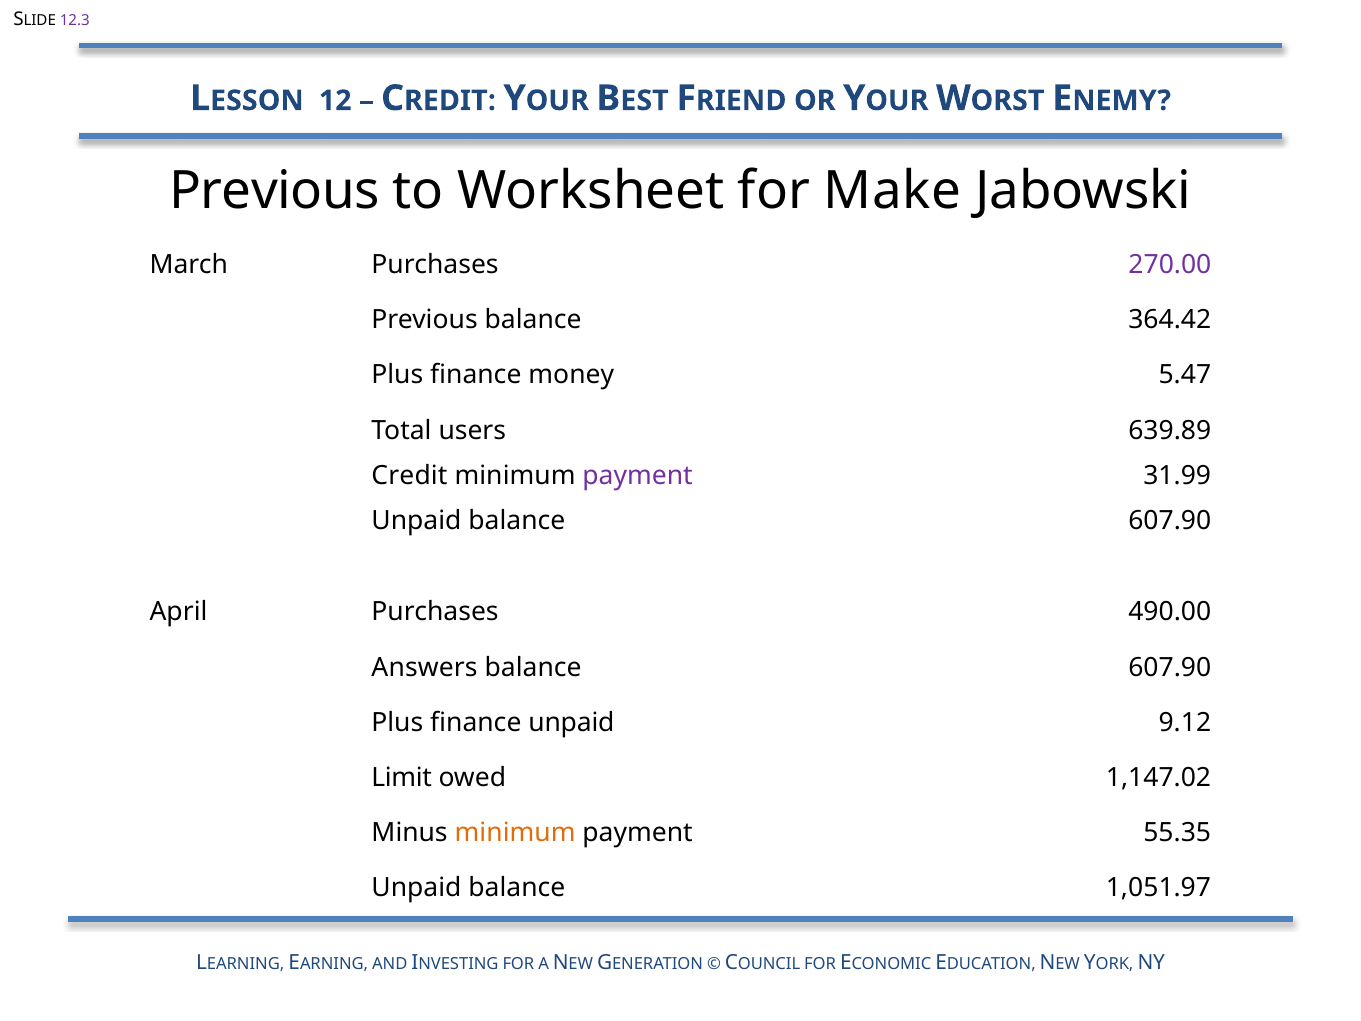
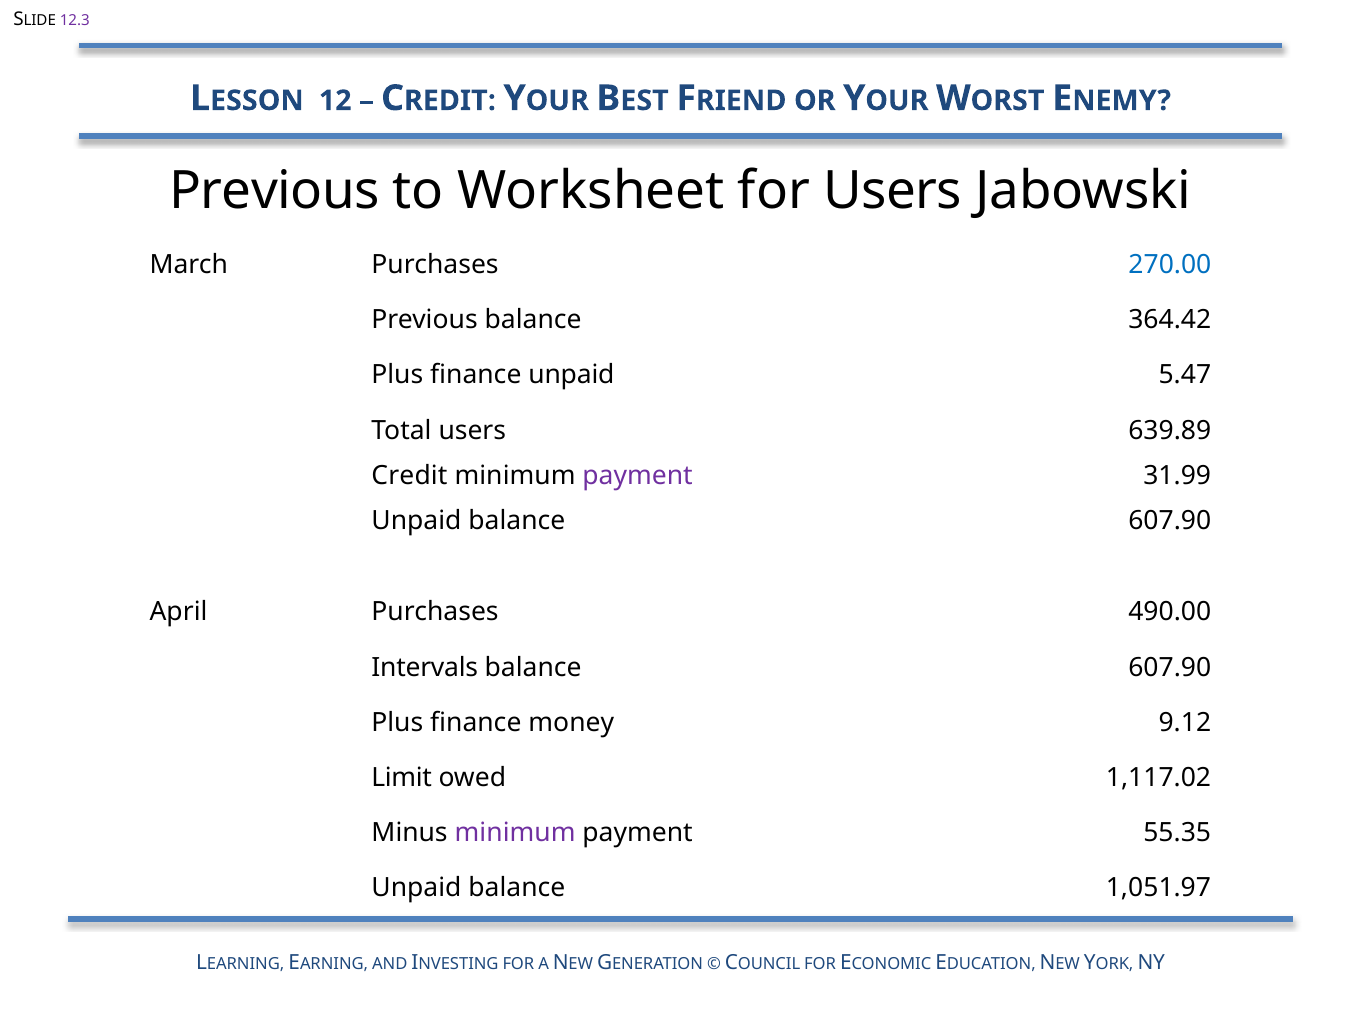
for Make: Make -> Users
270.00 colour: purple -> blue
finance money: money -> unpaid
Answers: Answers -> Intervals
finance unpaid: unpaid -> money
1,147.02: 1,147.02 -> 1,117.02
minimum at (515, 833) colour: orange -> purple
